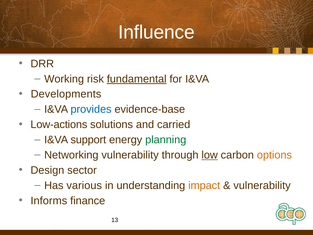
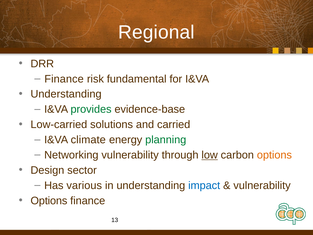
Influence: Influence -> Regional
Working at (64, 79): Working -> Finance
fundamental underline: present -> none
Developments at (66, 94): Developments -> Understanding
provides colour: blue -> green
Low-actions: Low-actions -> Low-carried
support: support -> climate
impact colour: orange -> blue
Informs at (49, 200): Informs -> Options
